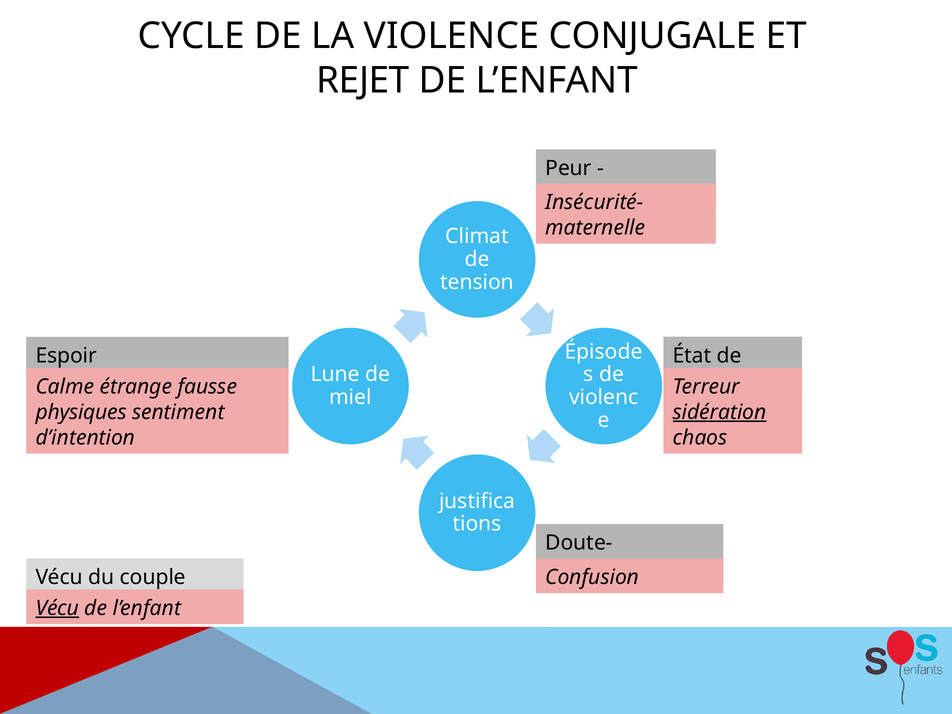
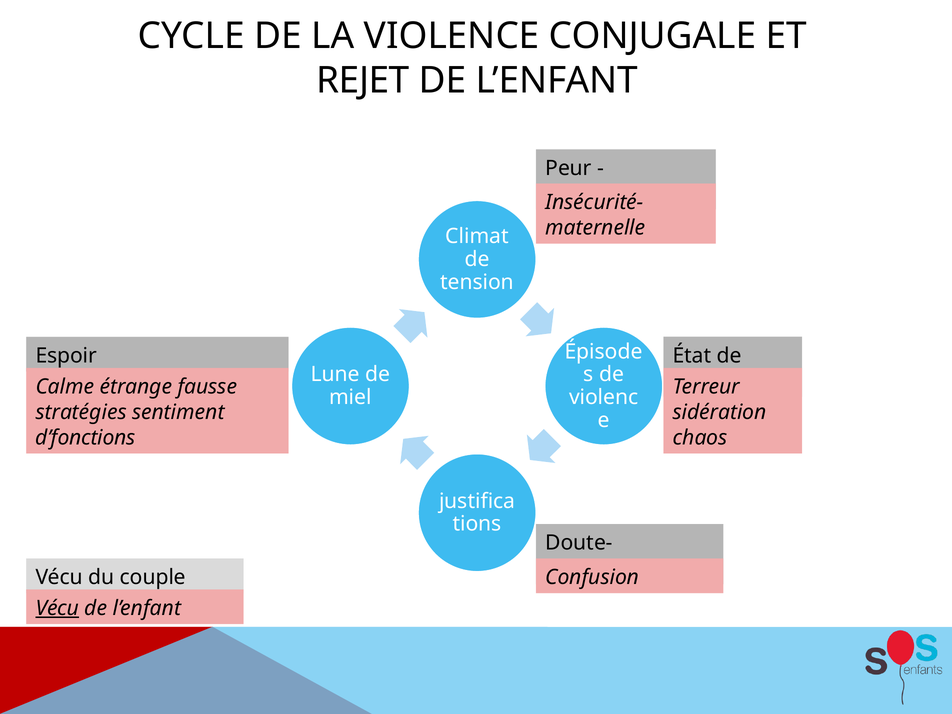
physiques: physiques -> stratégies
sidération underline: present -> none
d’intention: d’intention -> d’fonctions
